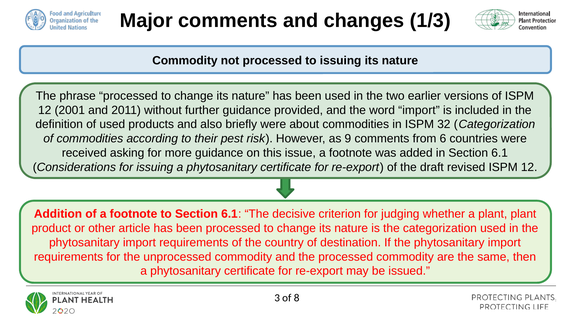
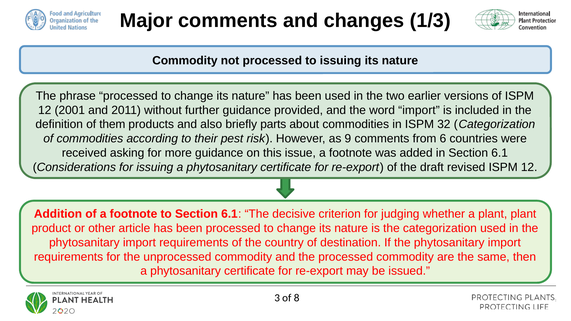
of used: used -> them
briefly were: were -> parts
